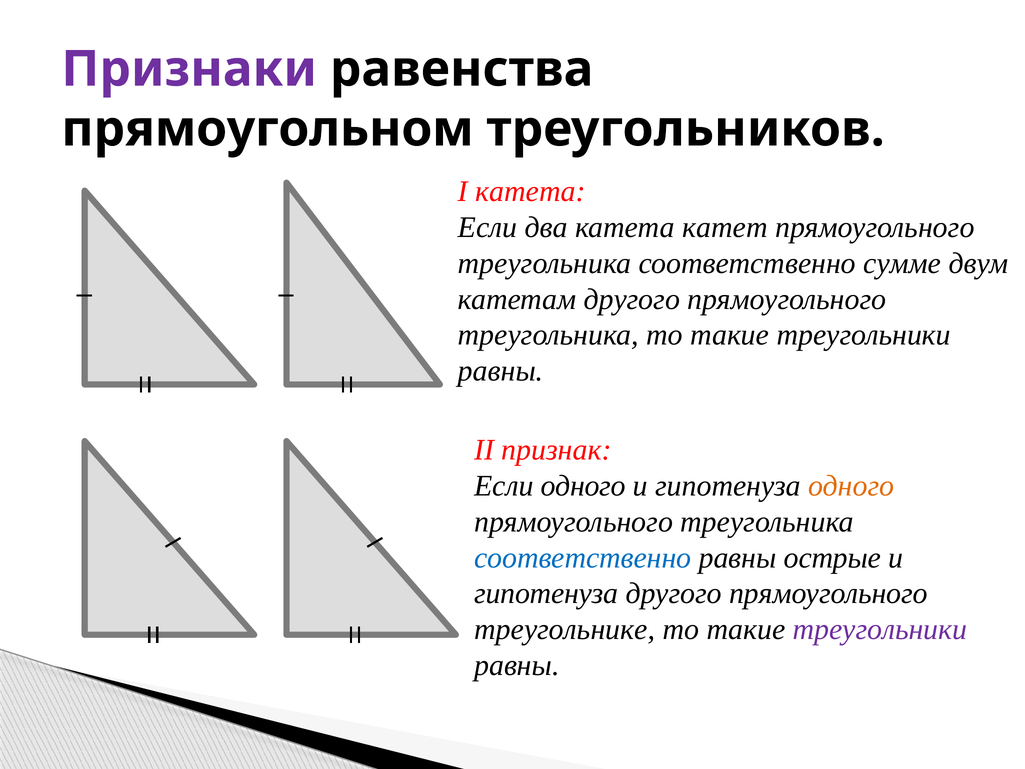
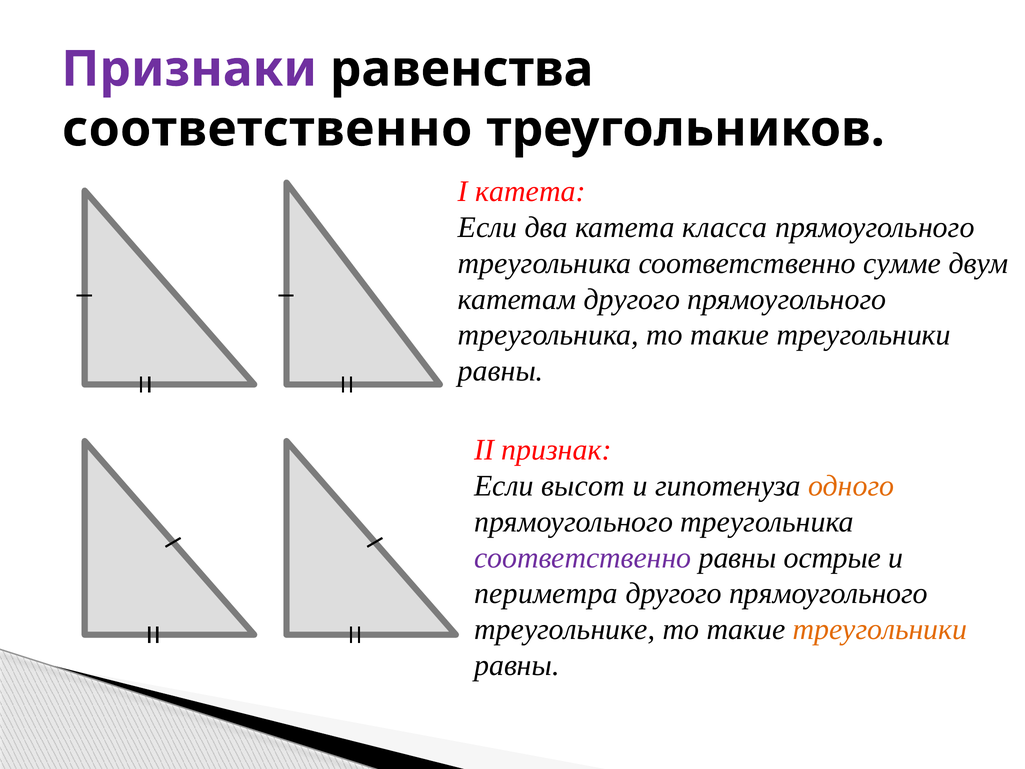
прямоугольном at (268, 129): прямоугольном -> соответственно
катет: катет -> класса
Если одного: одного -> высот
соответственно at (583, 557) colour: blue -> purple
гипотенуза at (546, 593): гипотенуза -> периметра
треугольники at (880, 629) colour: purple -> orange
